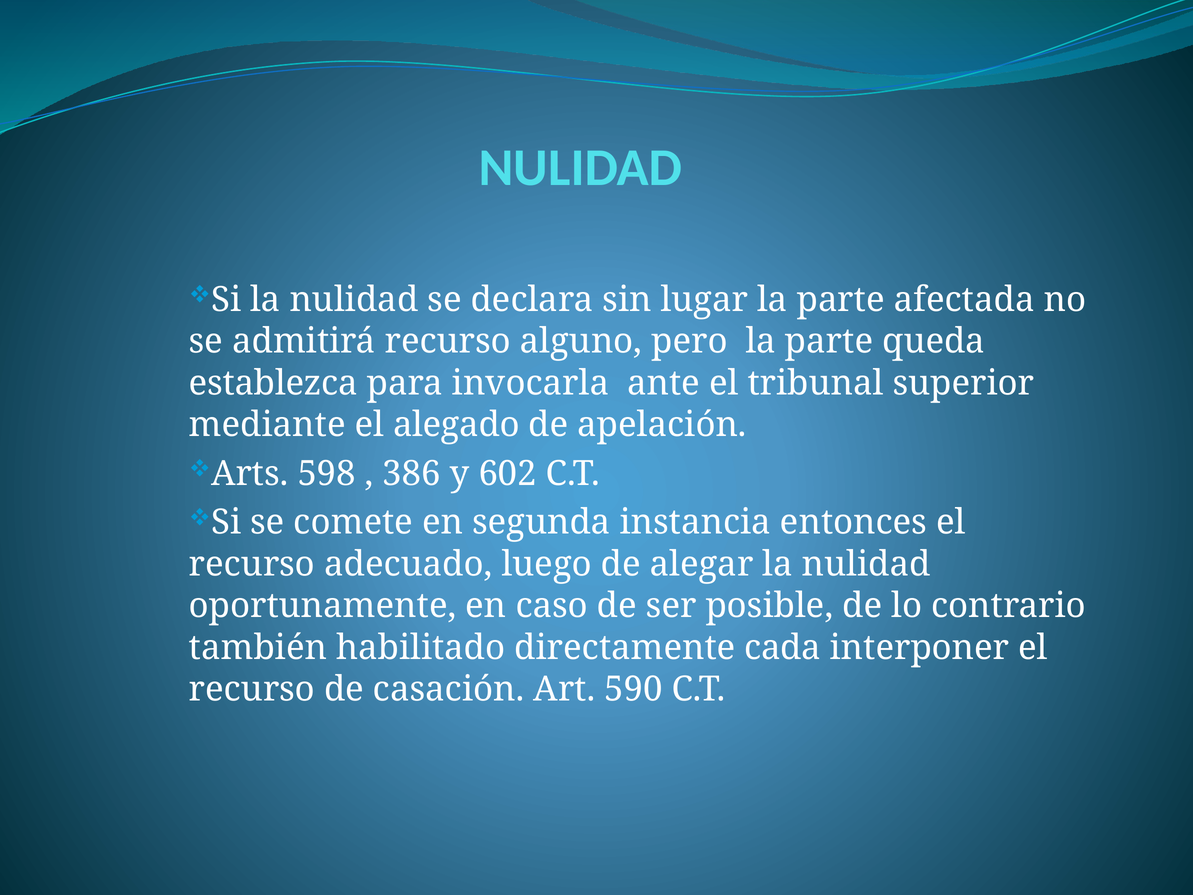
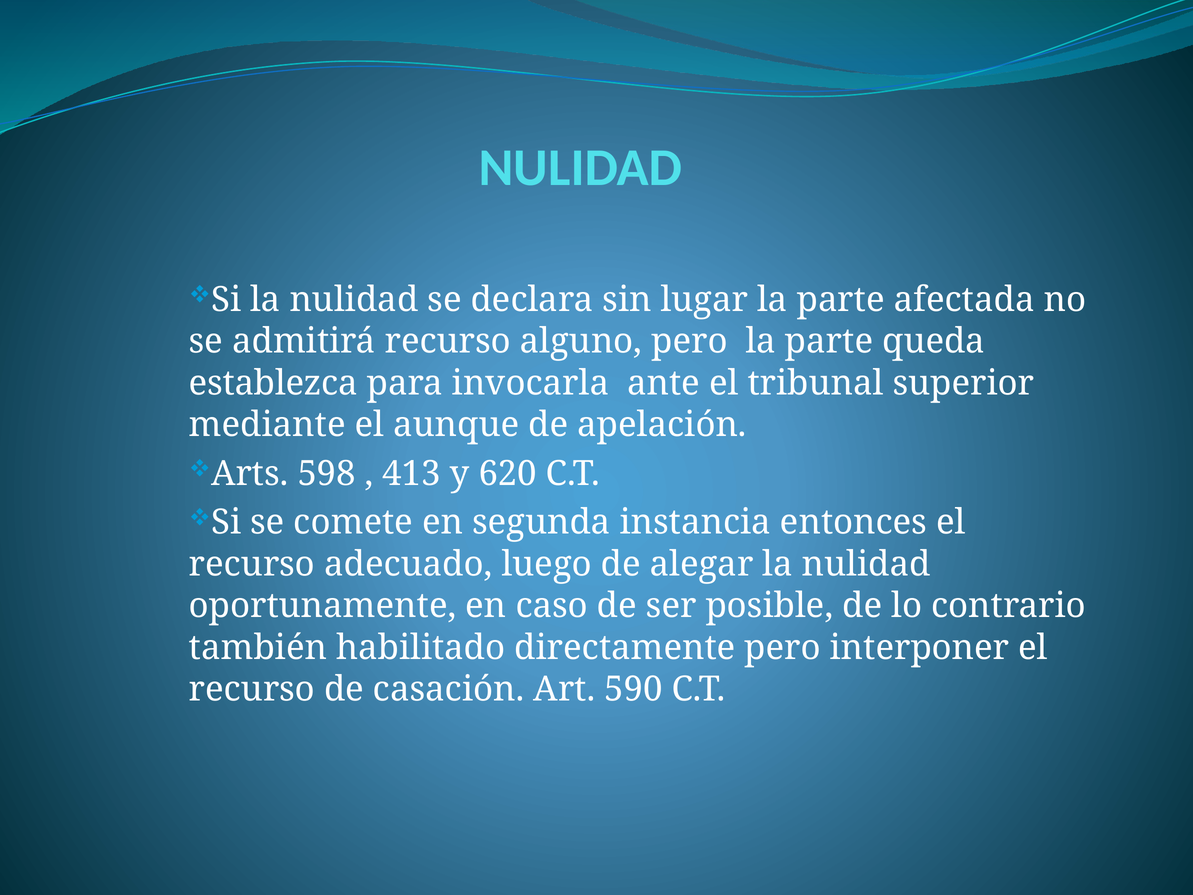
alegado: alegado -> aunque
386: 386 -> 413
602: 602 -> 620
directamente cada: cada -> pero
